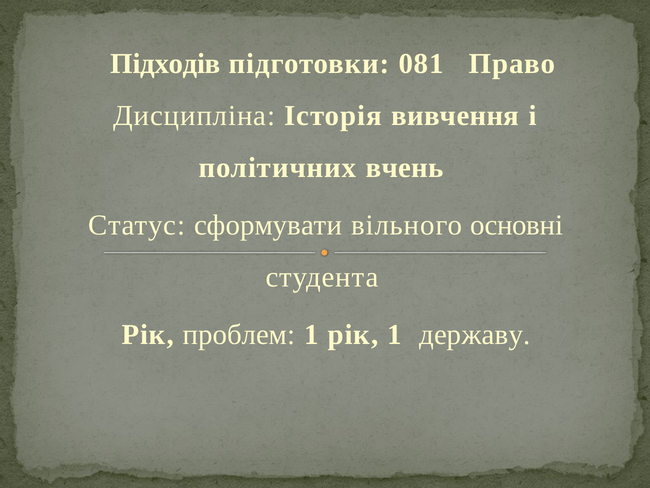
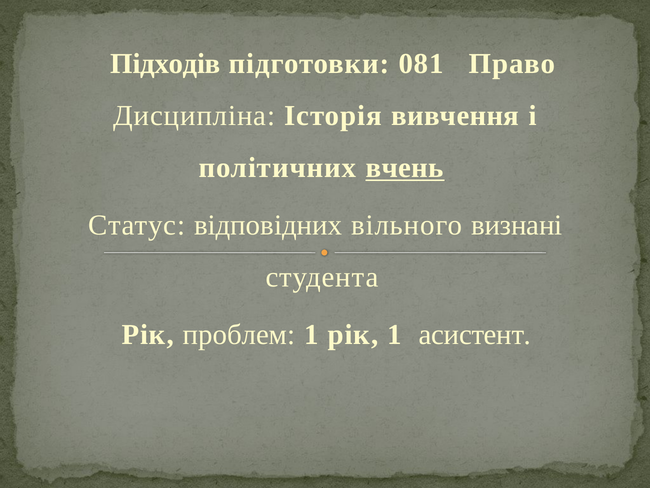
вчень underline: none -> present
сформувати: сформувати -> відповідних
основні: основні -> визнані
державу: державу -> асистент
